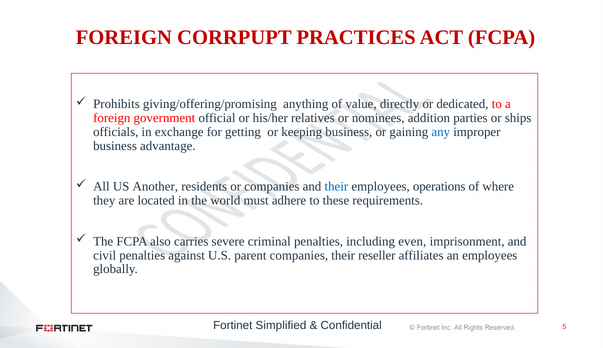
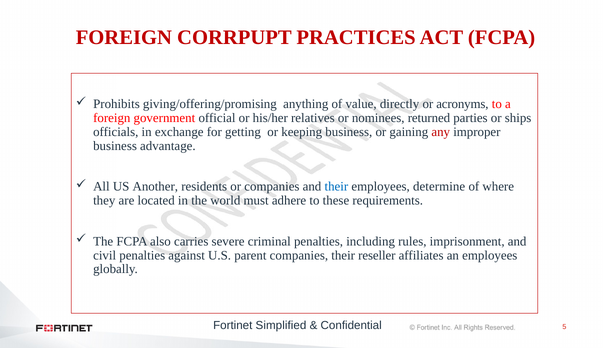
dedicated: dedicated -> acronyms
addition: addition -> returned
any colour: blue -> red
operations: operations -> determine
even: even -> rules
